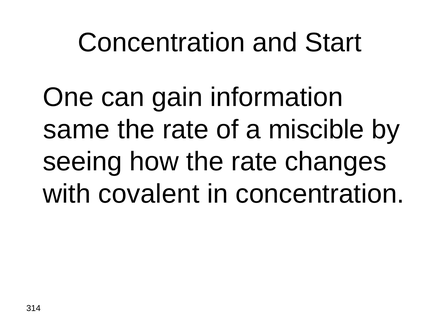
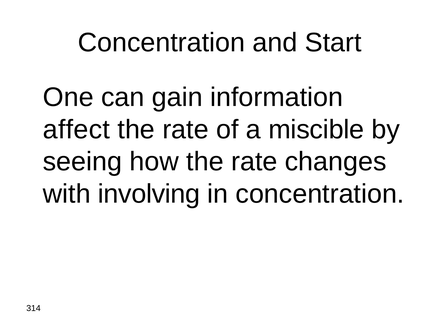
same: same -> affect
covalent: covalent -> involving
